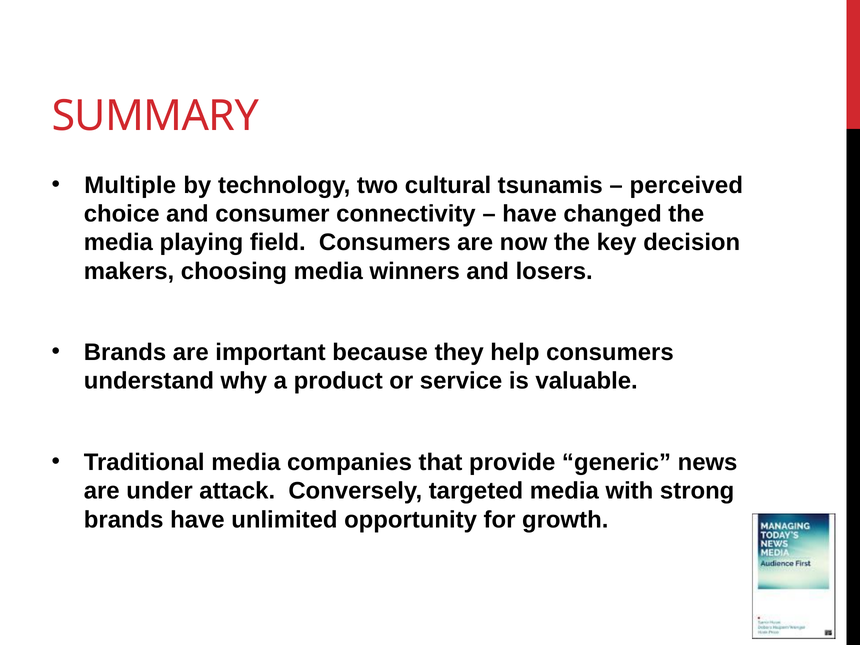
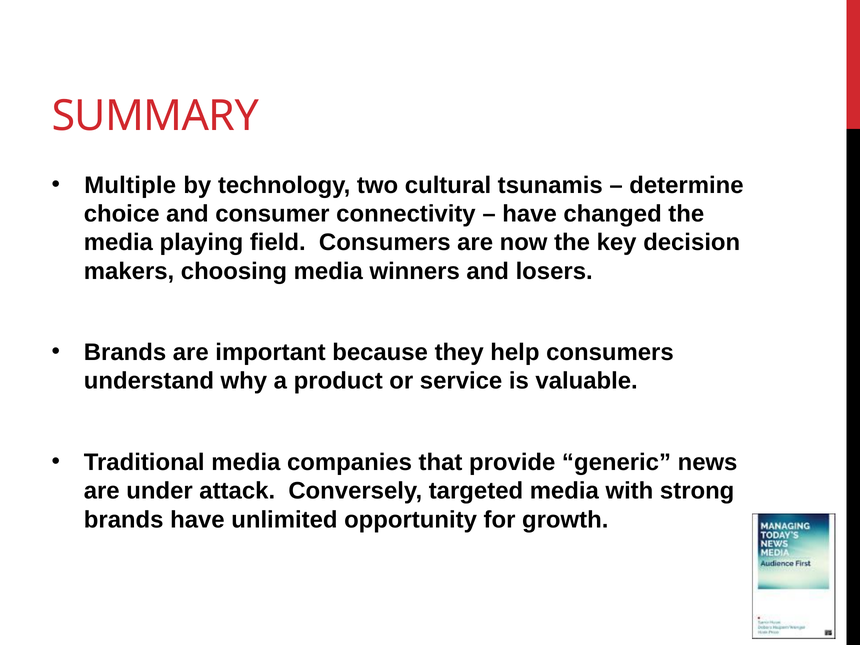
perceived: perceived -> determine
